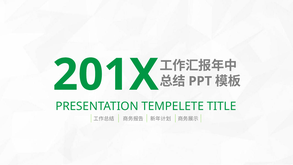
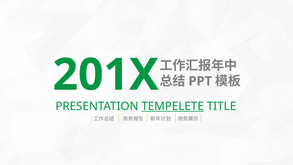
TEMPELETE underline: none -> present
